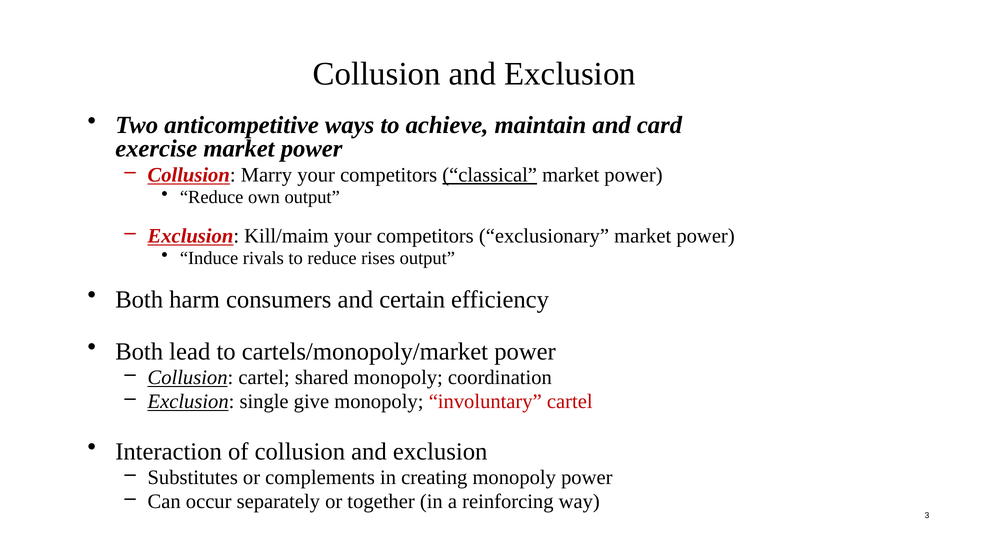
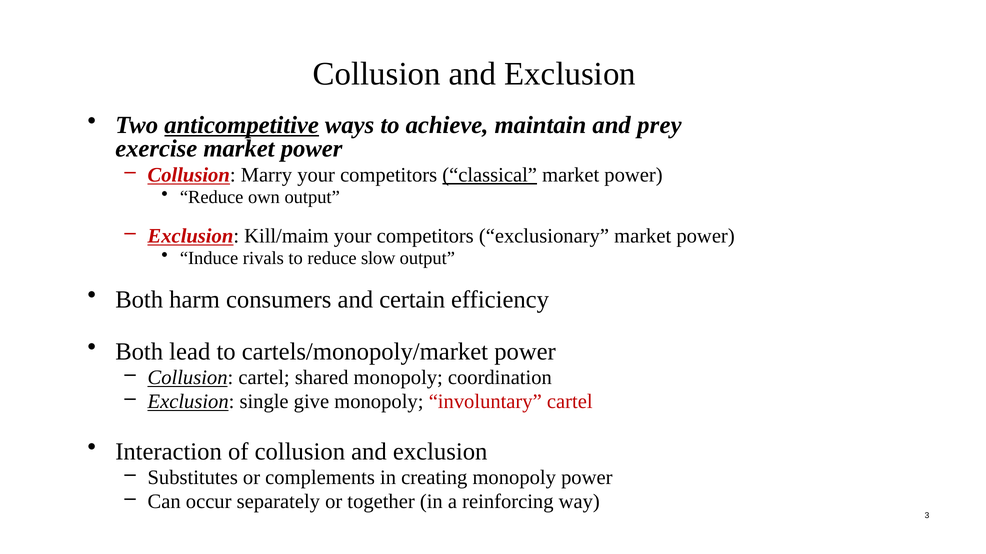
anticompetitive underline: none -> present
card: card -> prey
rises: rises -> slow
